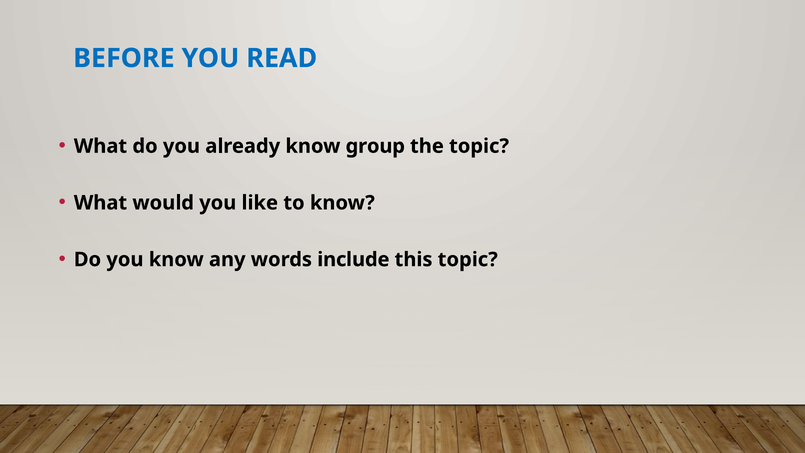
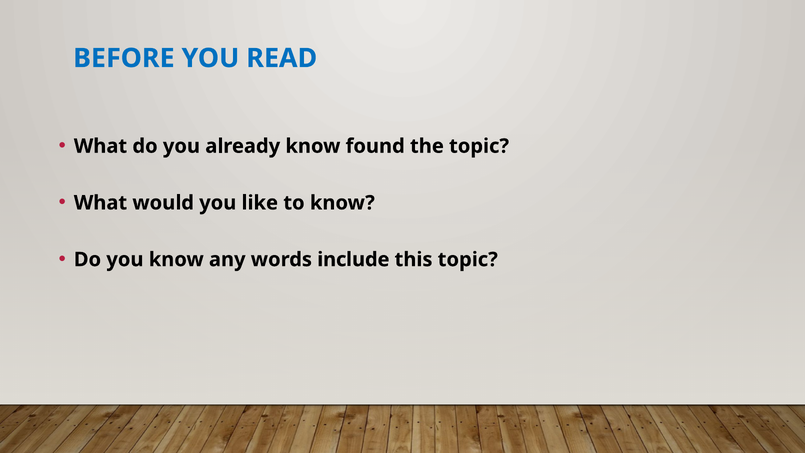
group: group -> found
